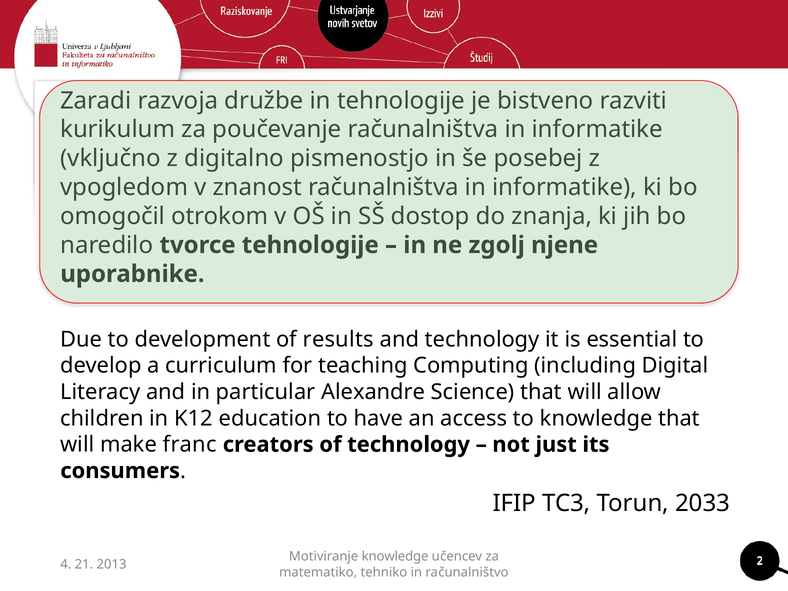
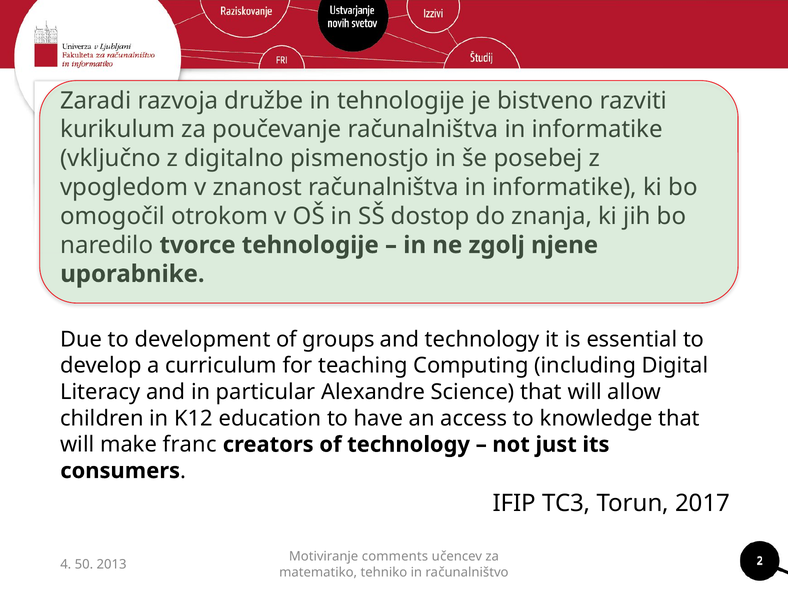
results: results -> groups
2033: 2033 -> 2017
Motiviranje knowledge: knowledge -> comments
21: 21 -> 50
